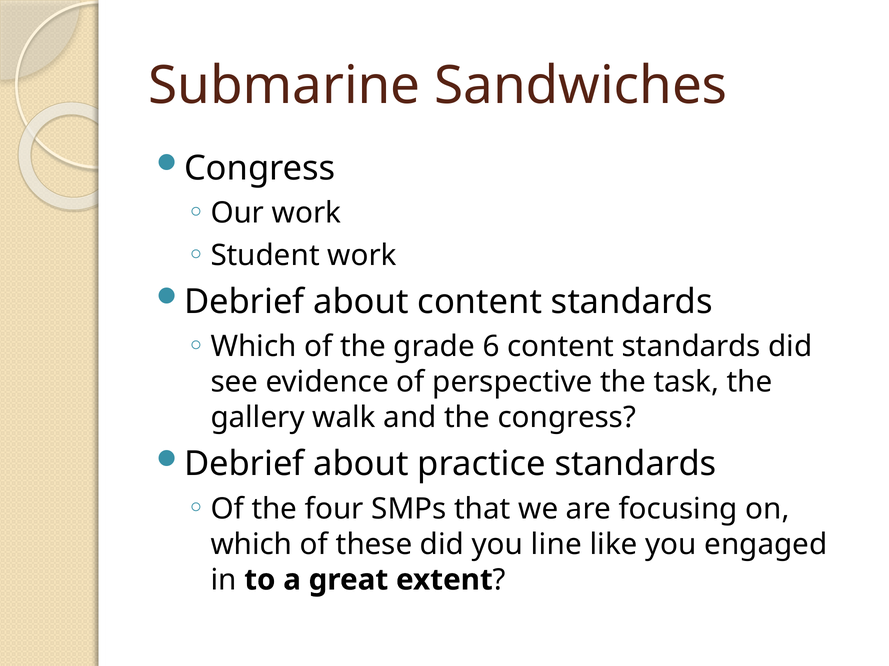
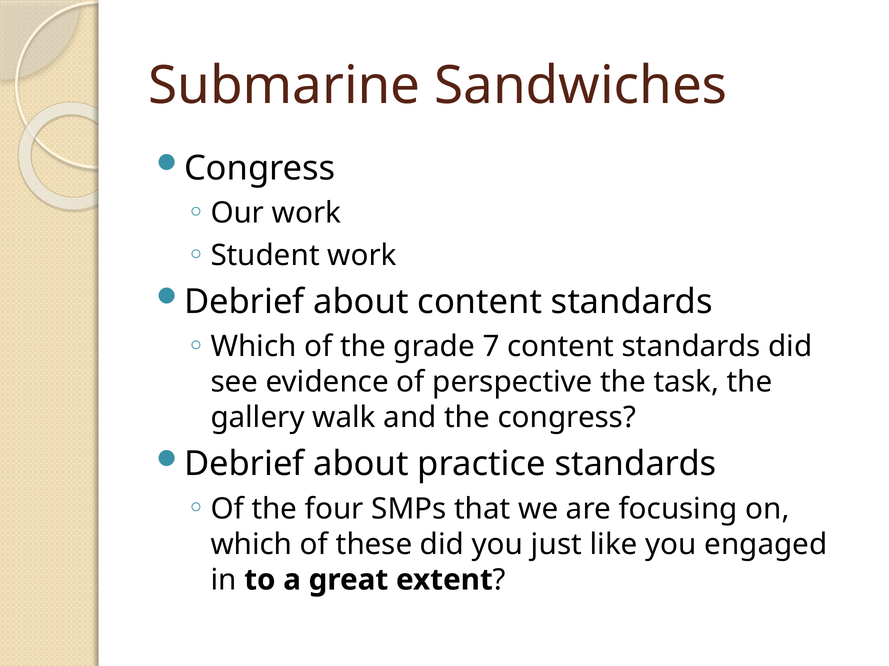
6: 6 -> 7
line: line -> just
